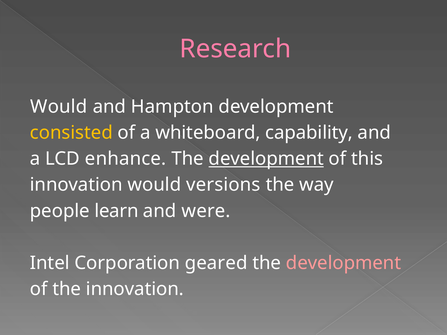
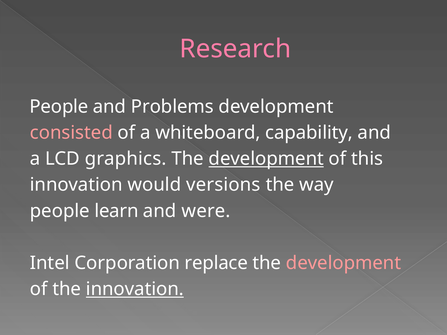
Would at (59, 107): Would -> People
Hampton: Hampton -> Problems
consisted colour: yellow -> pink
enhance: enhance -> graphics
geared: geared -> replace
innovation at (135, 289) underline: none -> present
